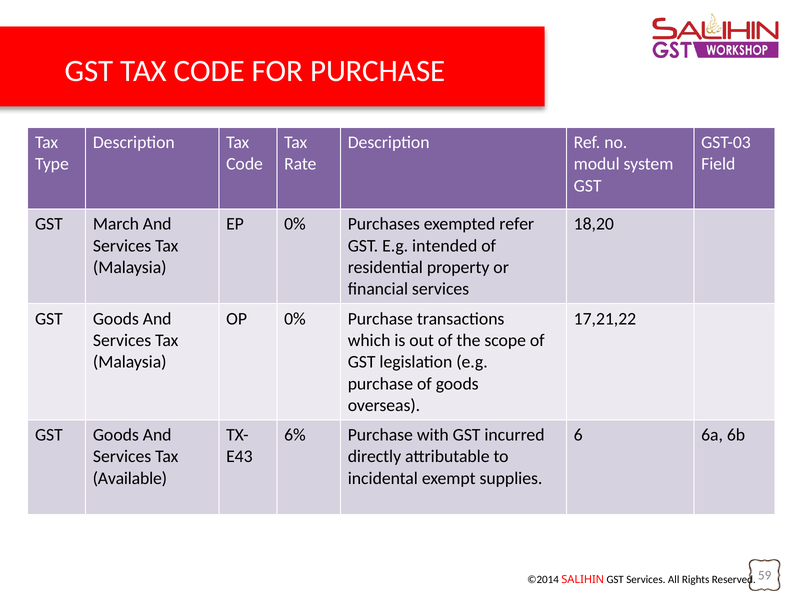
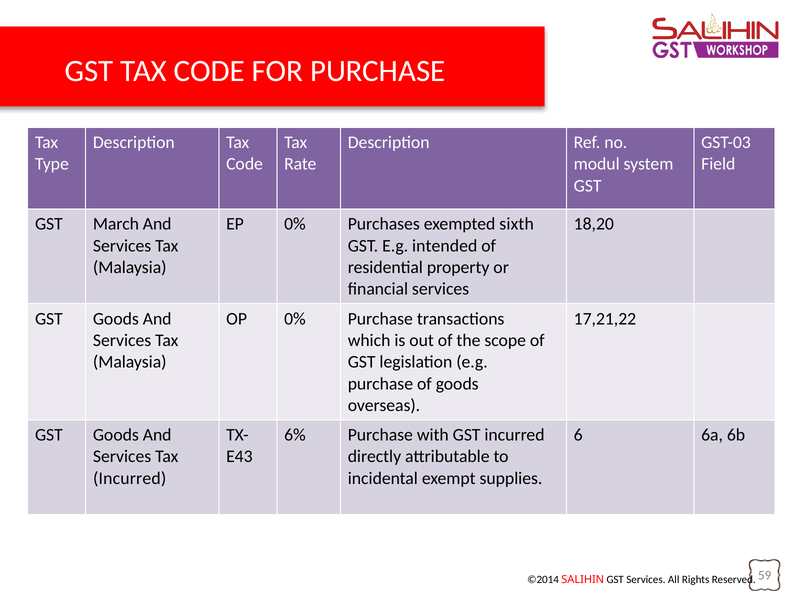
refer: refer -> sixth
Available at (130, 478): Available -> Incurred
